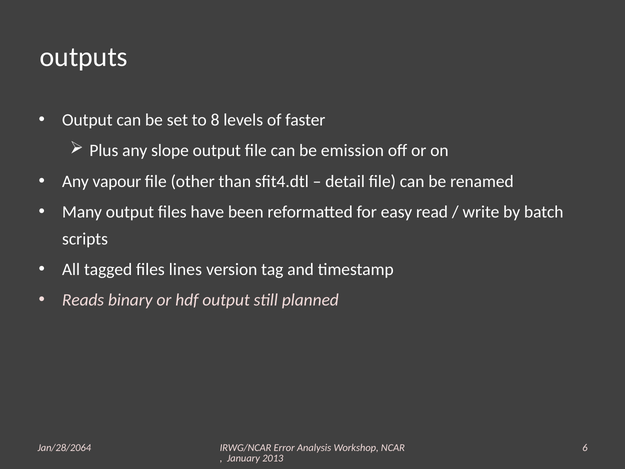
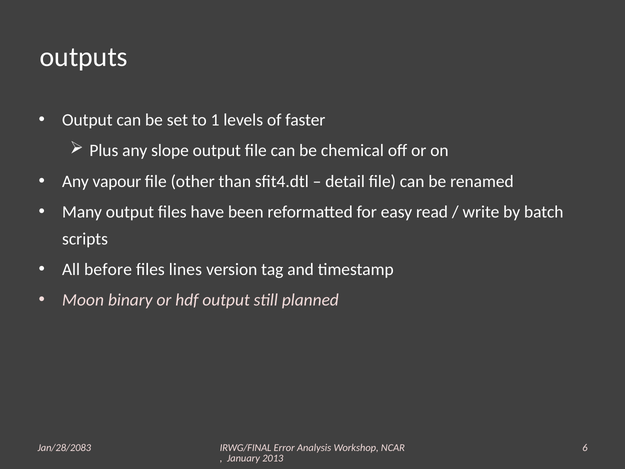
8: 8 -> 1
emission: emission -> chemical
tagged: tagged -> before
Reads: Reads -> Moon
IRWG/NCAR: IRWG/NCAR -> IRWG/FINAL
Jan/28/2064: Jan/28/2064 -> Jan/28/2083
